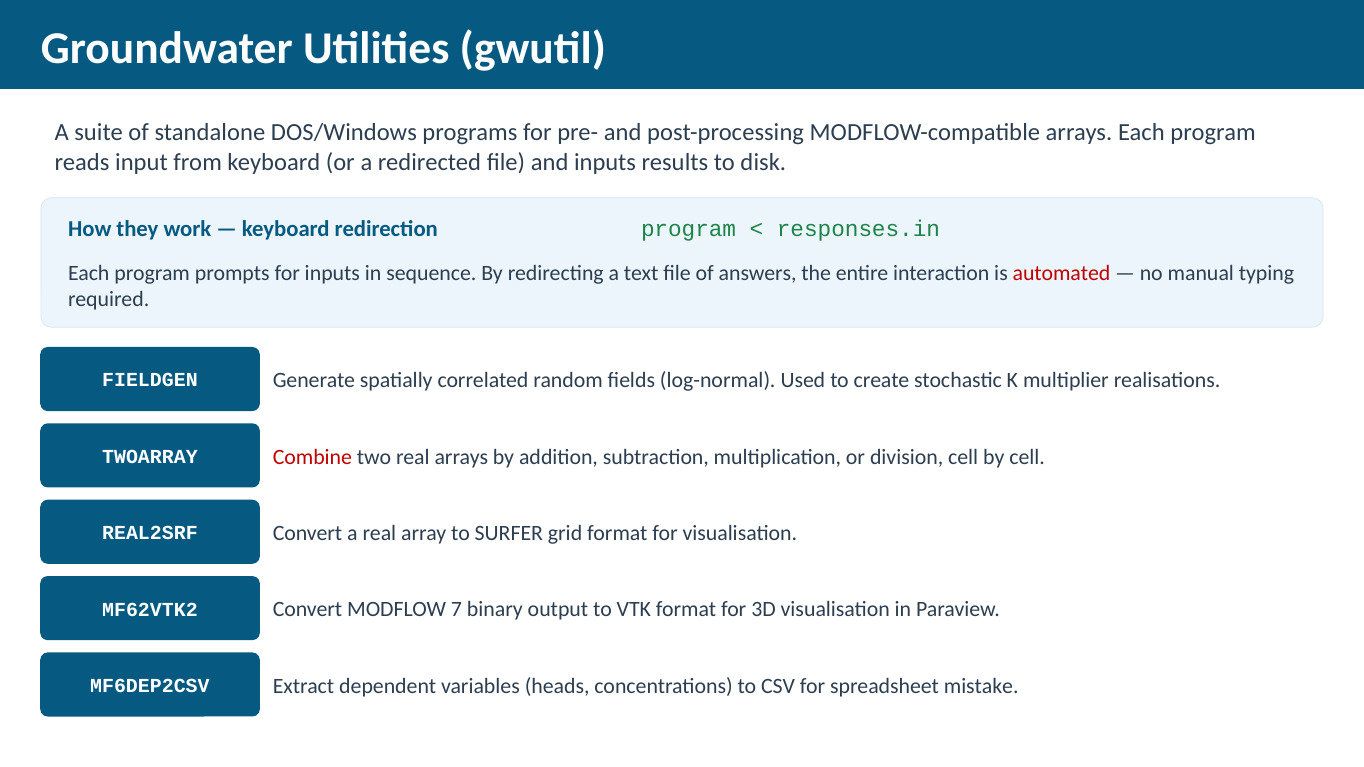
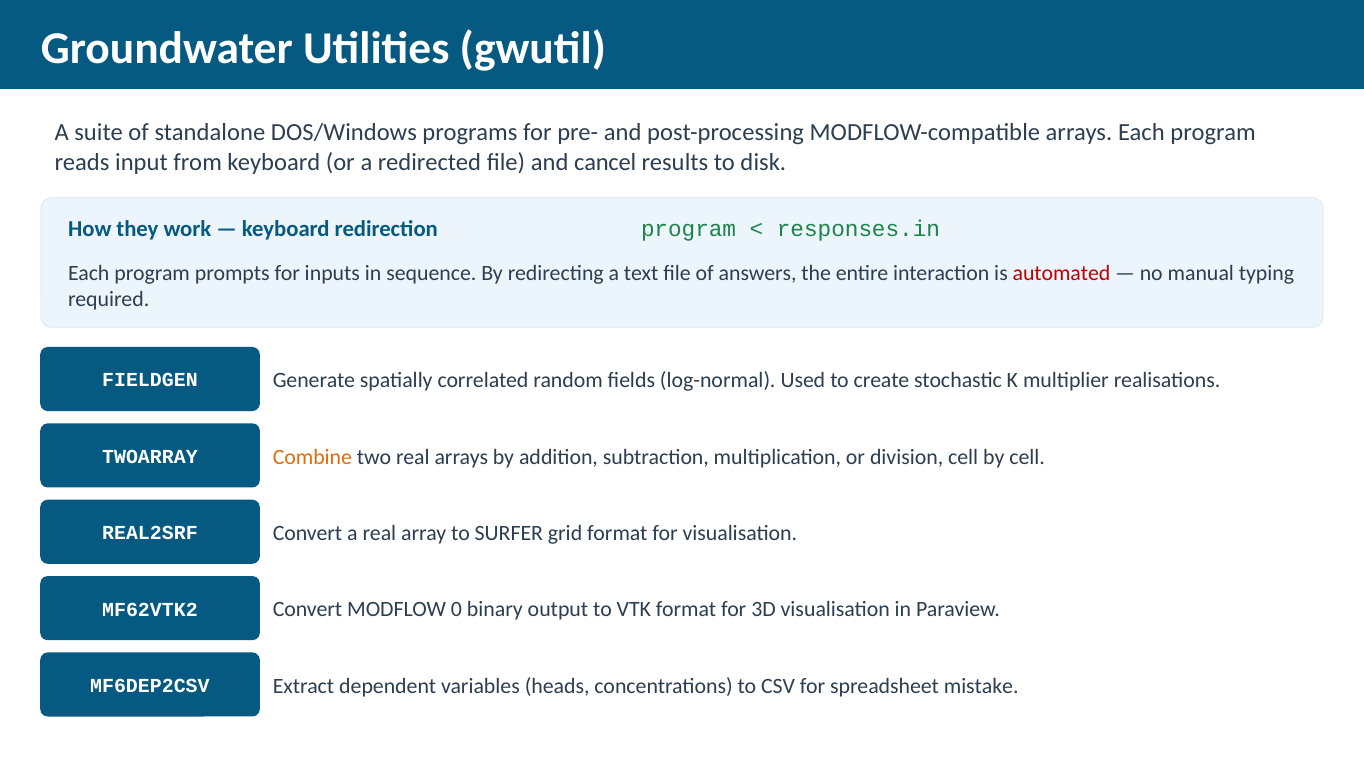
and inputs: inputs -> cancel
Combine colour: red -> orange
7: 7 -> 0
